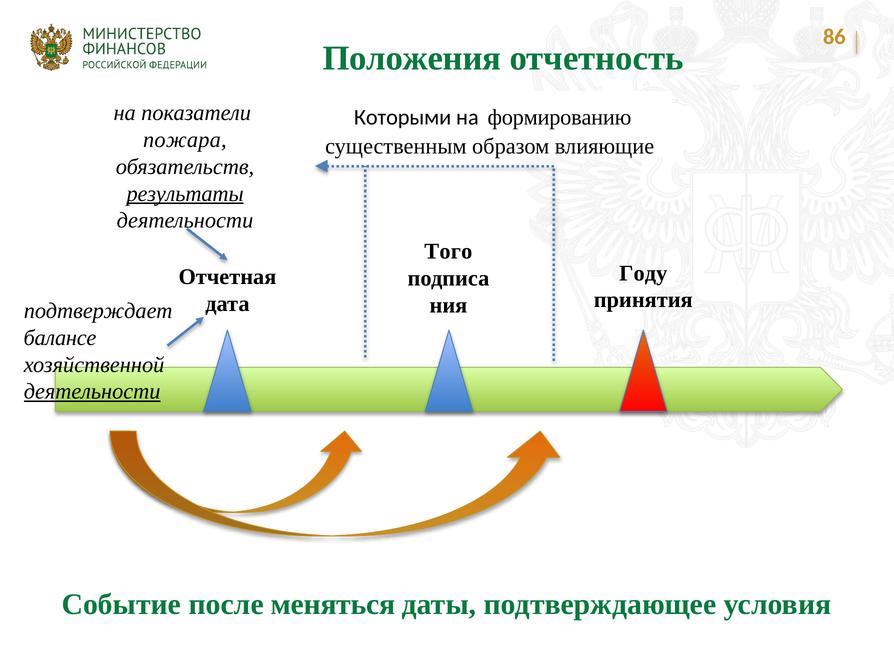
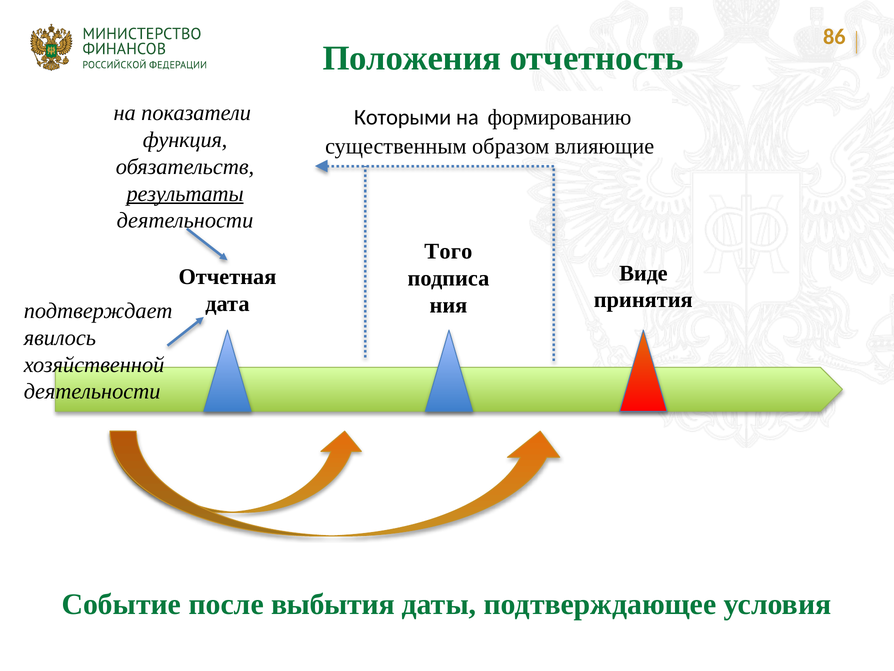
пожара: пожара -> функция
Году: Году -> Виде
балансе: балансе -> явилось
деятельности at (92, 391) underline: present -> none
меняться: меняться -> выбытия
